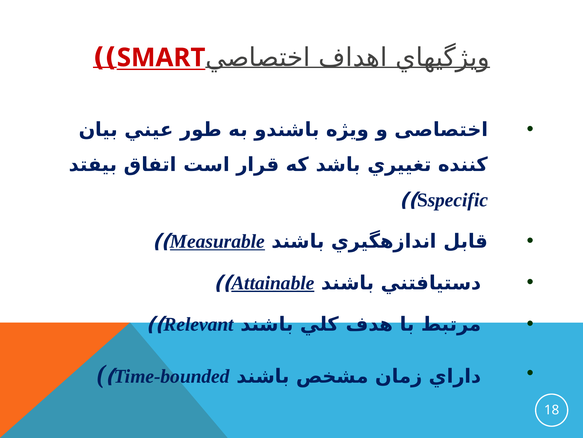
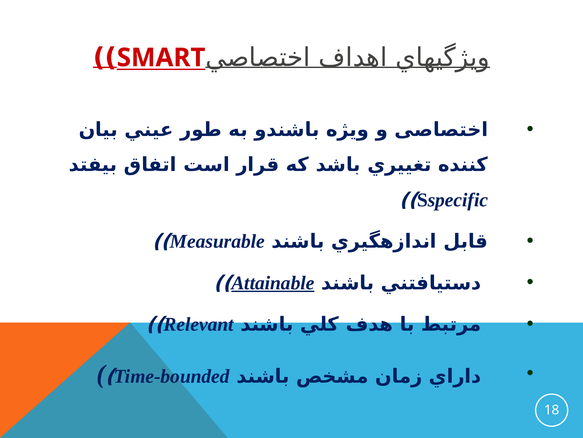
Measurable underline: present -> none
